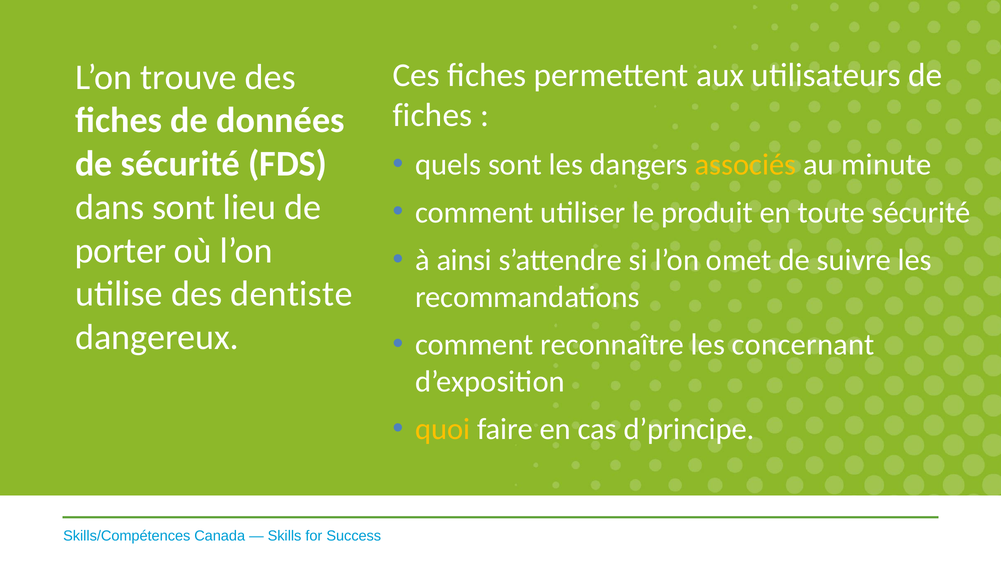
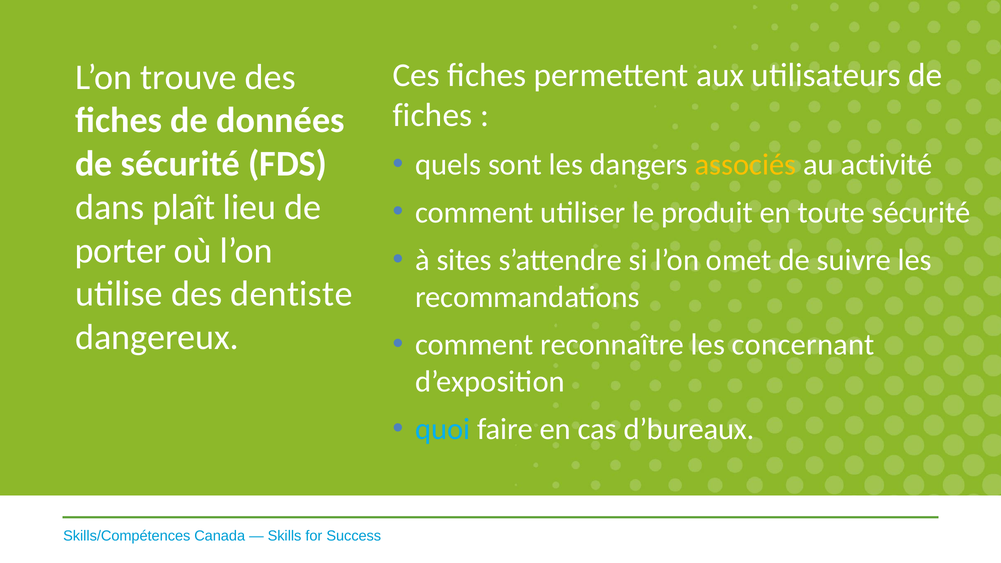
minute: minute -> activité
dans sont: sont -> plaît
ainsi: ainsi -> sites
quoi colour: yellow -> light blue
d’principe: d’principe -> d’bureaux
